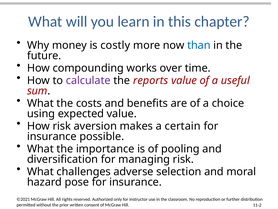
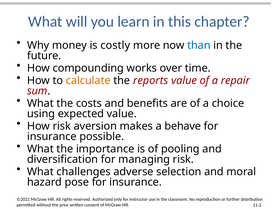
calculate colour: purple -> orange
useful: useful -> repair
certain: certain -> behave
